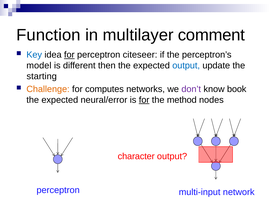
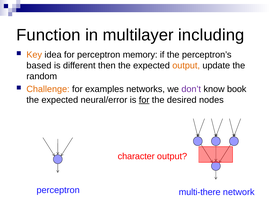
comment: comment -> including
Key colour: blue -> orange
for at (69, 55) underline: present -> none
citeseer: citeseer -> memory
model: model -> based
output at (186, 66) colour: blue -> orange
starting: starting -> random
computes: computes -> examples
method: method -> desired
multi-input: multi-input -> multi-there
